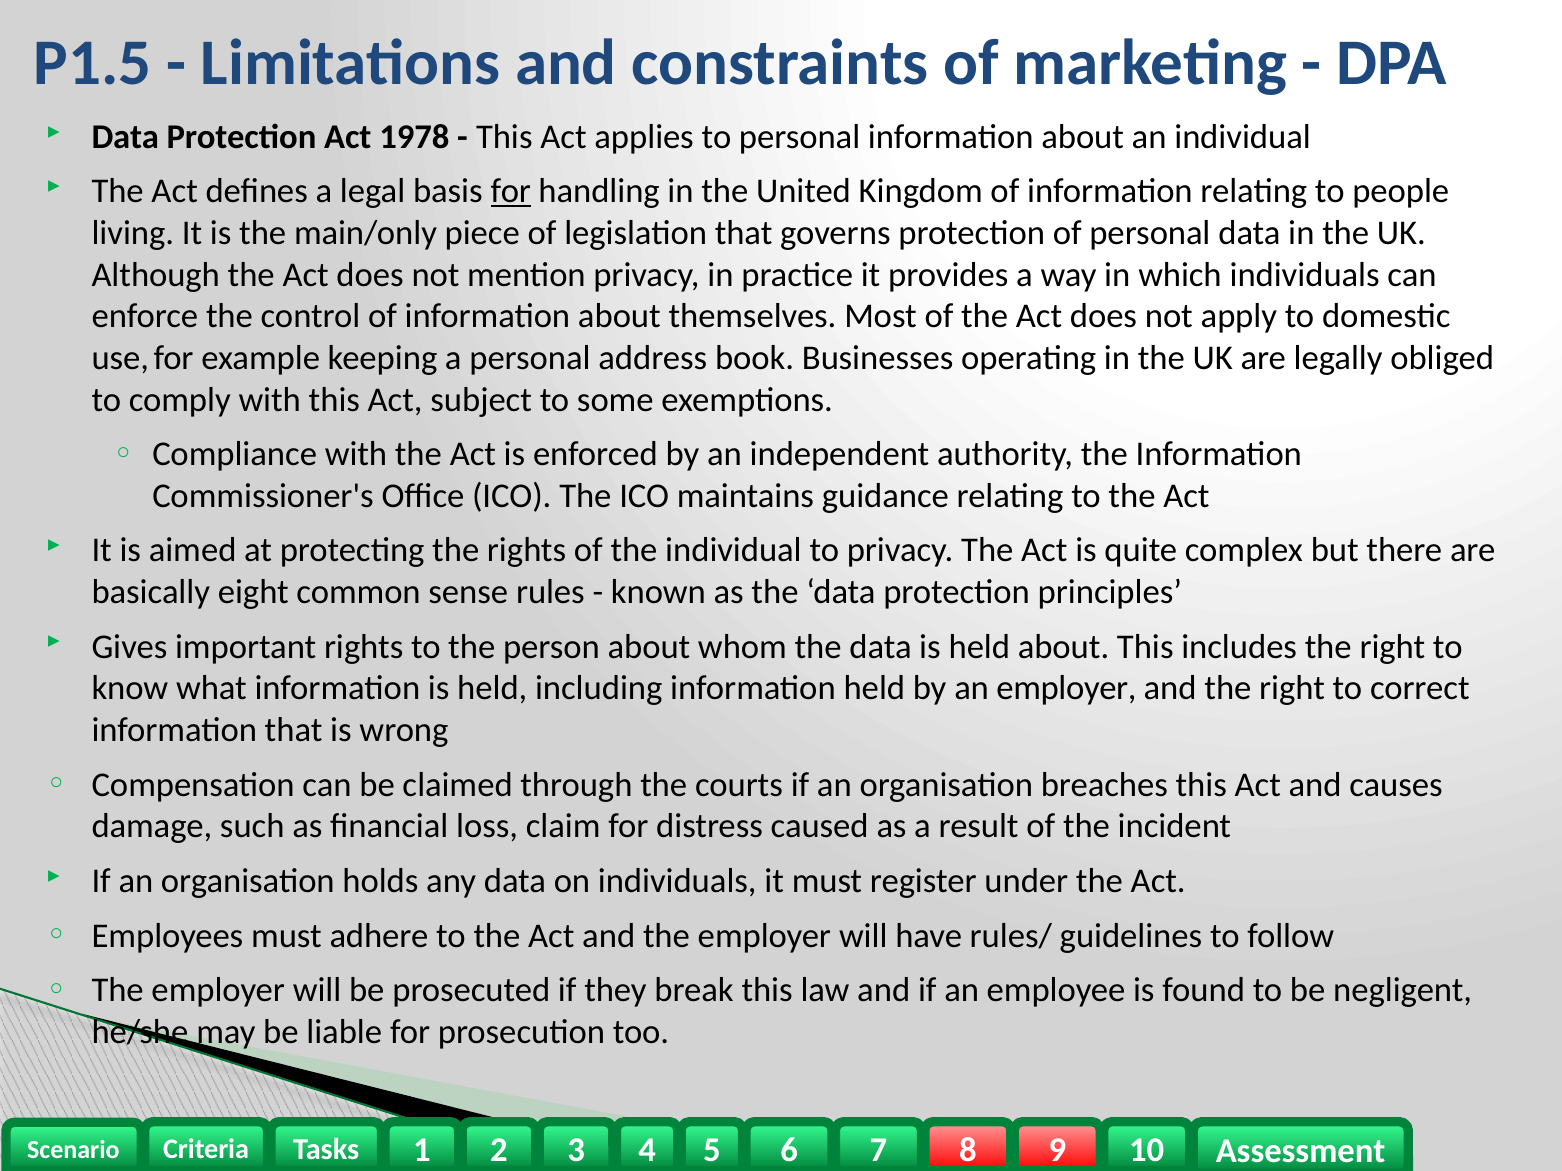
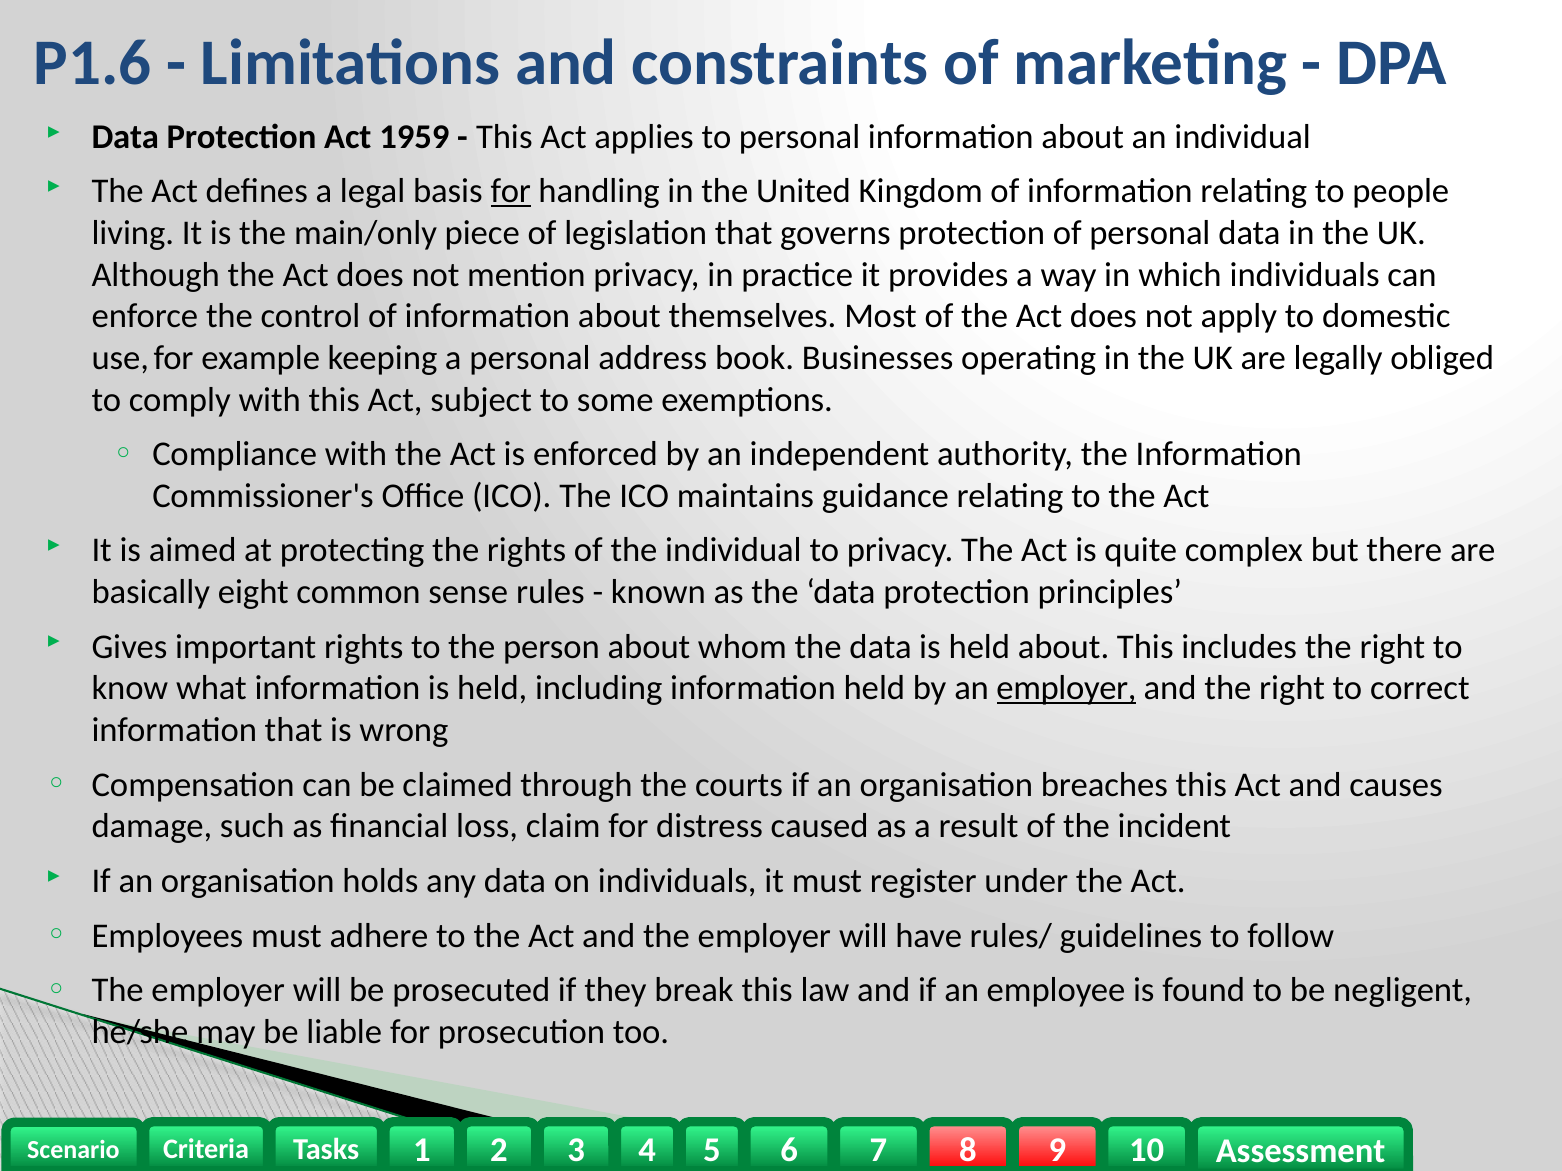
P1.5: P1.5 -> P1.6
1978: 1978 -> 1959
employer at (1066, 689) underline: none -> present
